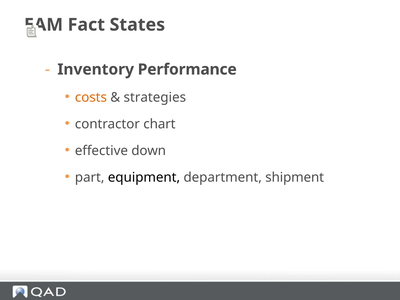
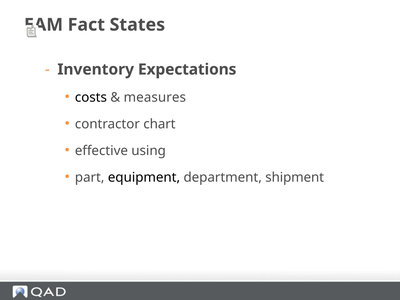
Performance: Performance -> Expectations
costs colour: orange -> black
strategies: strategies -> measures
down: down -> using
